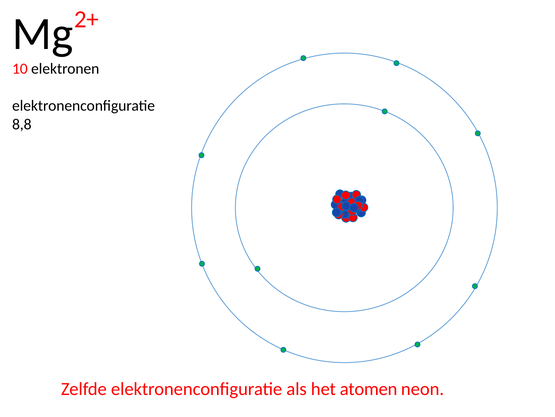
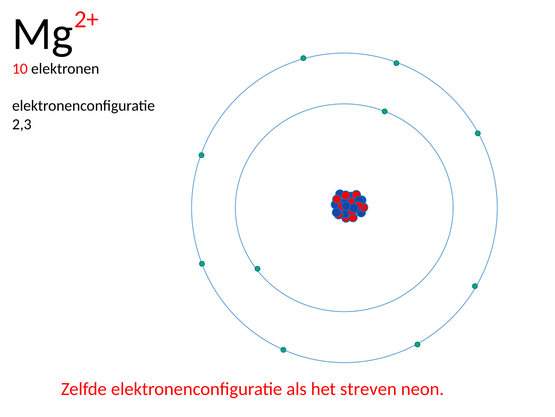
8,8: 8,8 -> 2,3
atomen: atomen -> streven
